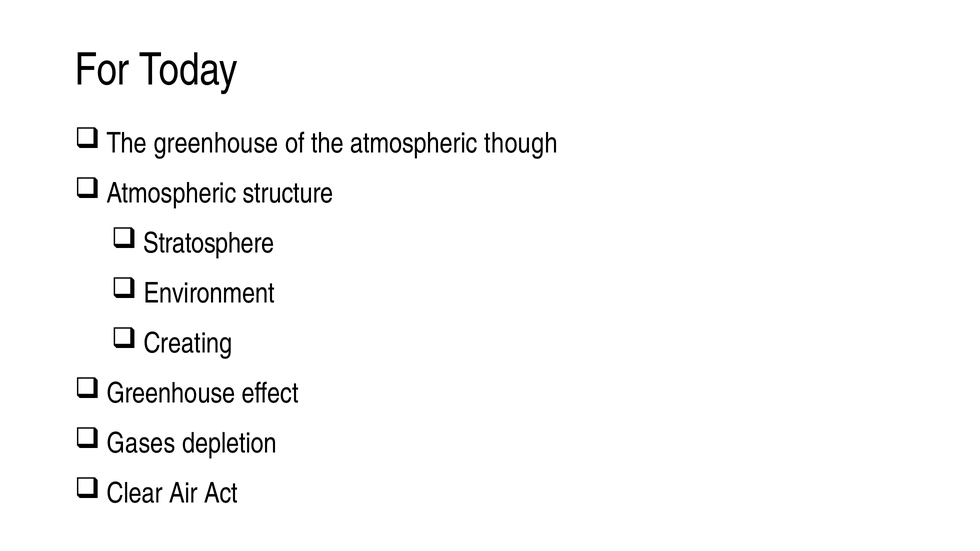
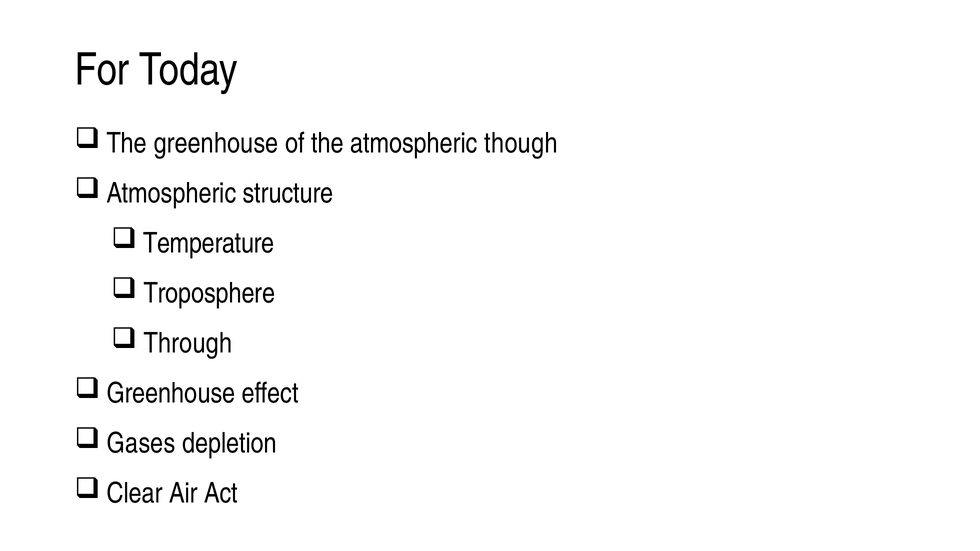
Stratosphere: Stratosphere -> Temperature
Environment: Environment -> Troposphere
Creating: Creating -> Through
